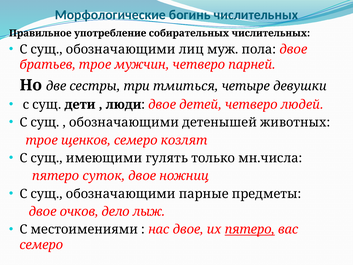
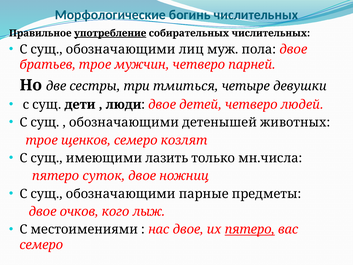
употребление underline: none -> present
гулять: гулять -> лазить
дело: дело -> кого
